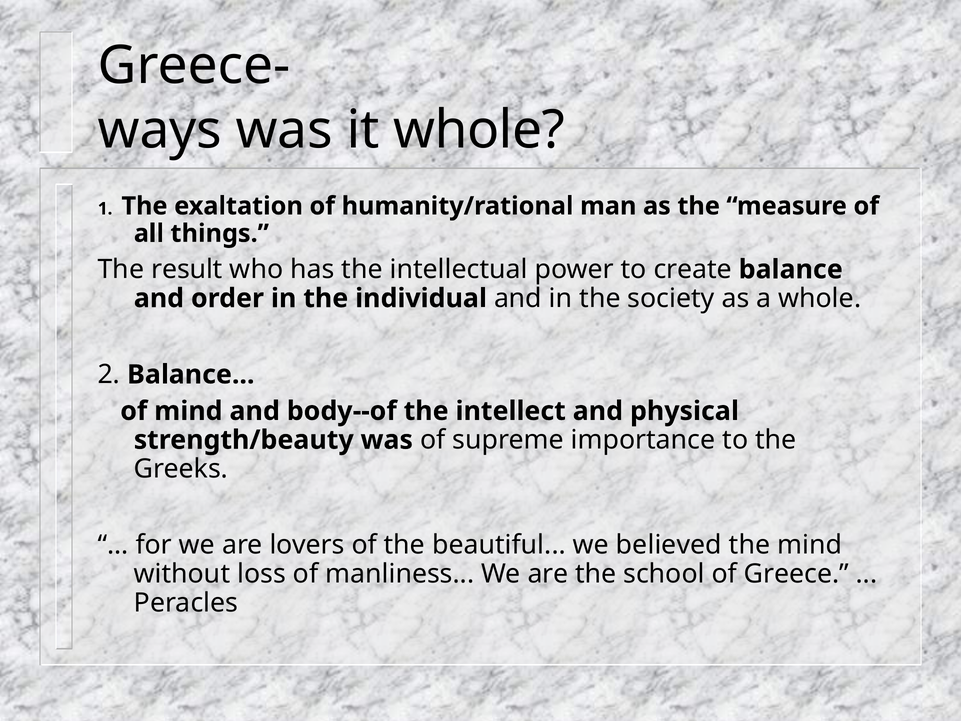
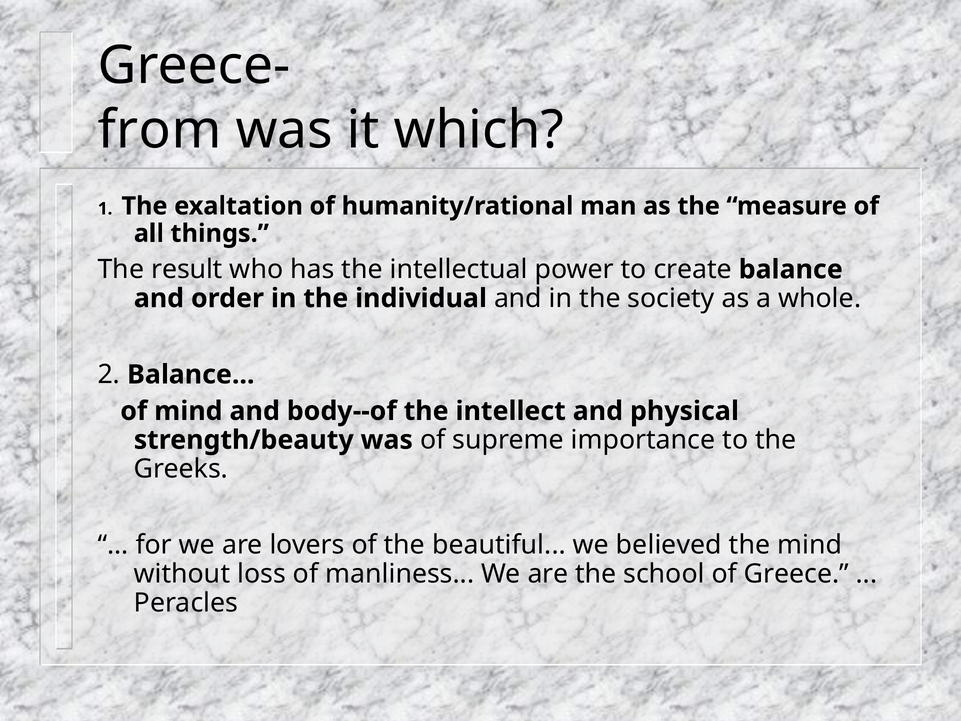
ways: ways -> from
it whole: whole -> which
